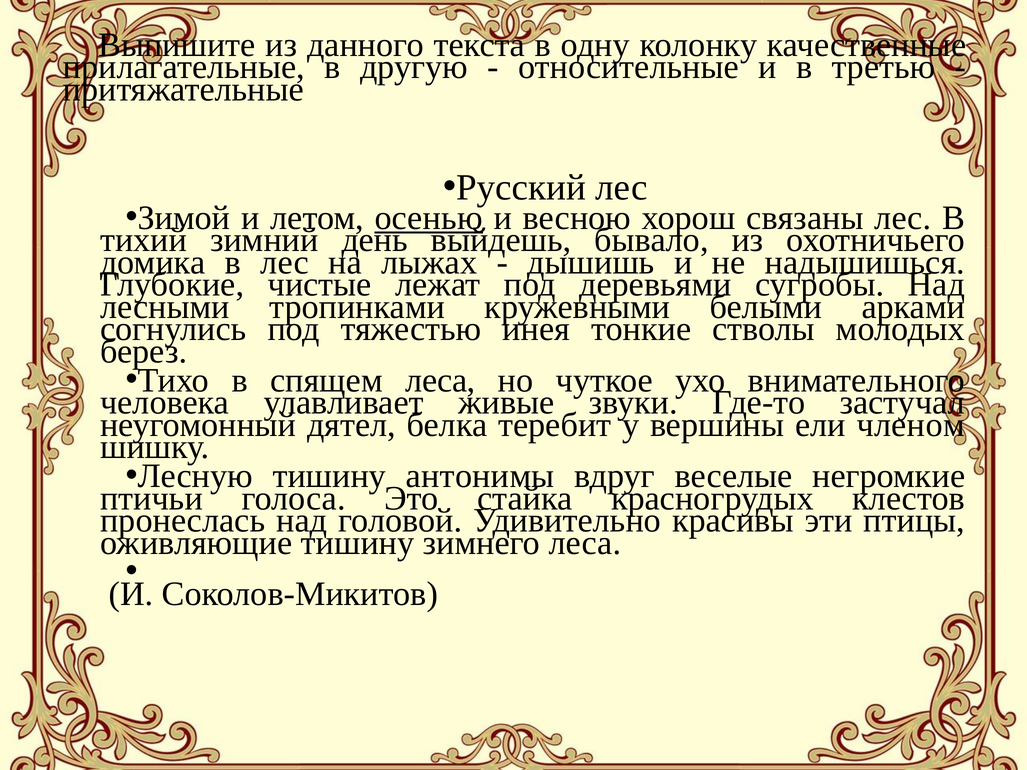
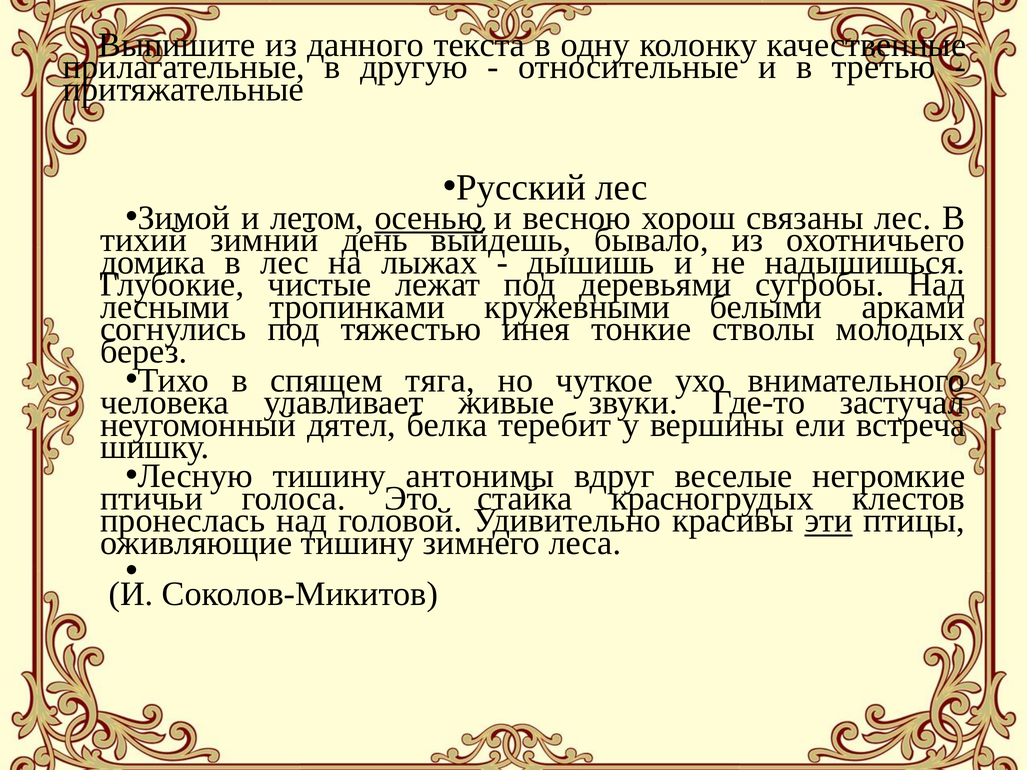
леса at (440, 381): леса -> тяга
членом: членом -> встреча
эти underline: none -> present
